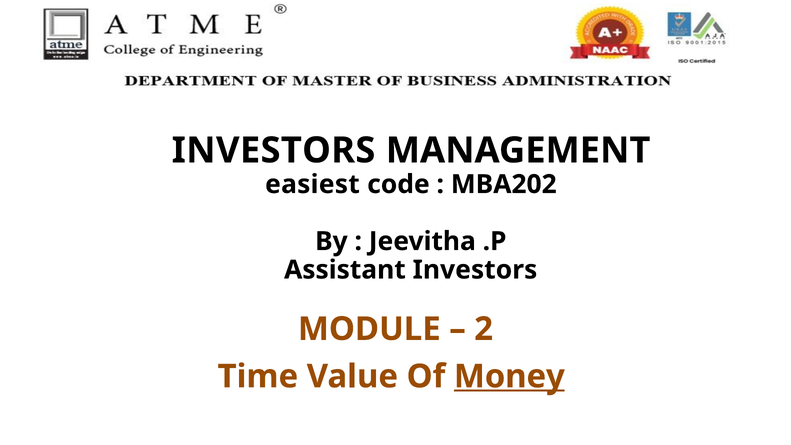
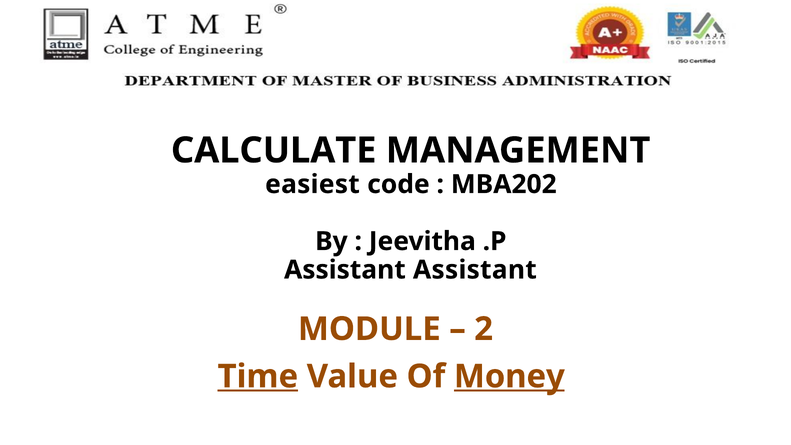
INVESTORS at (274, 150): INVESTORS -> CALCULATE
Assistant Investors: Investors -> Assistant
Time underline: none -> present
